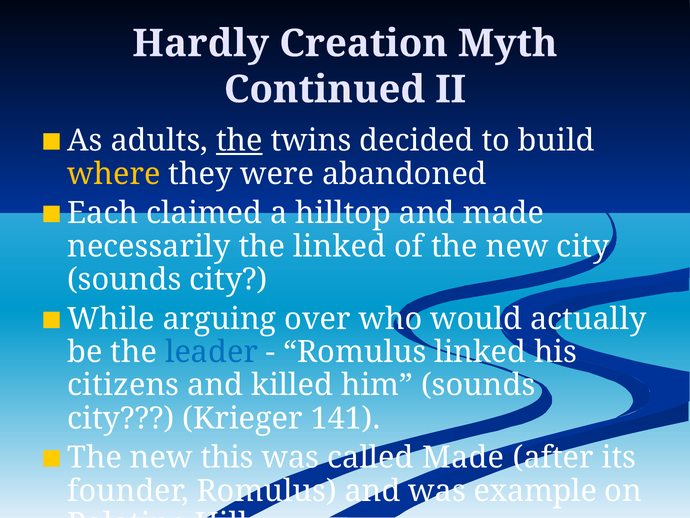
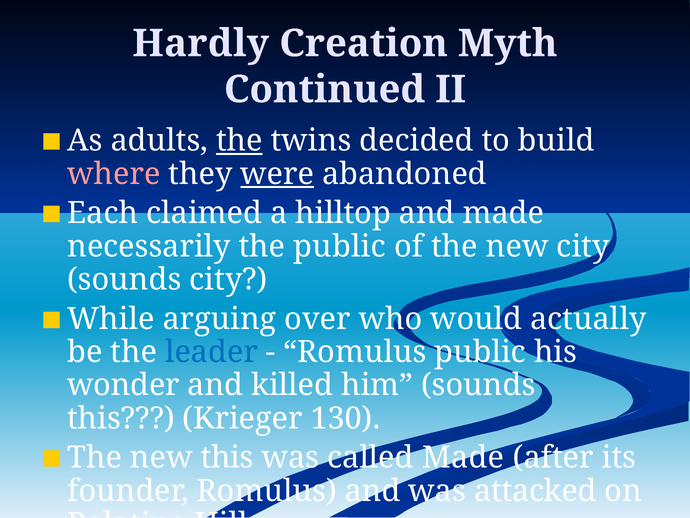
where colour: yellow -> pink
were underline: none -> present
the linked: linked -> public
Romulus linked: linked -> public
citizens: citizens -> wonder
city at (121, 418): city -> this
141: 141 -> 130
example: example -> attacked
